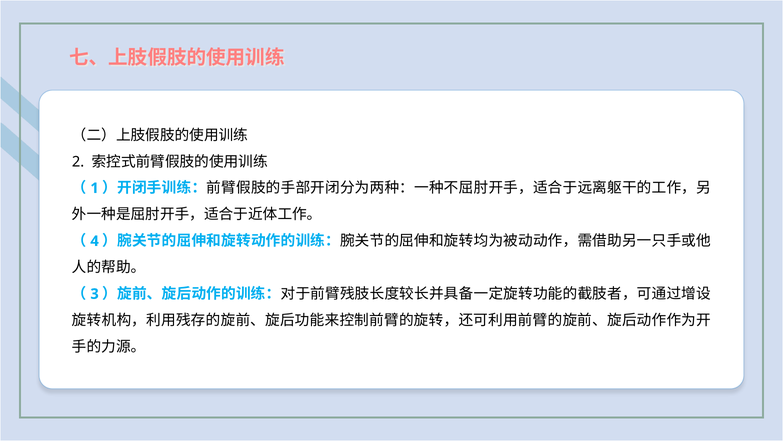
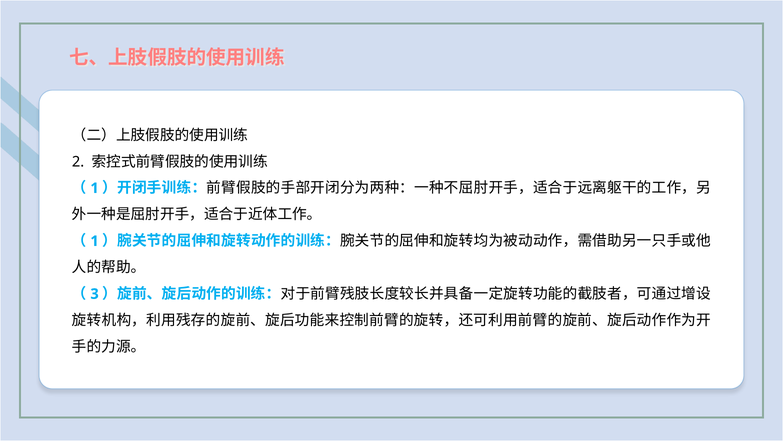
4 at (95, 241): 4 -> 1
